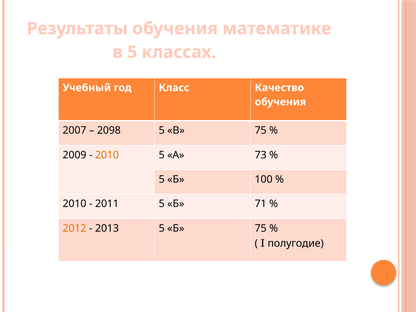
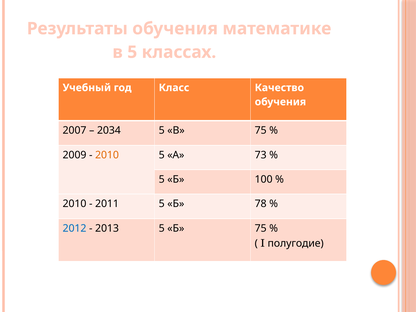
2098: 2098 -> 2034
71: 71 -> 78
2012 colour: orange -> blue
